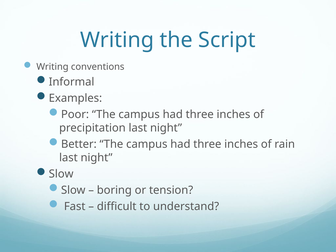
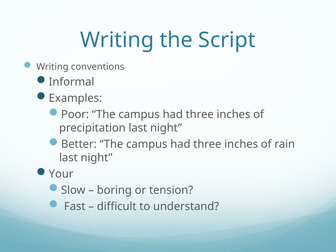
Slow at (61, 174): Slow -> Your
